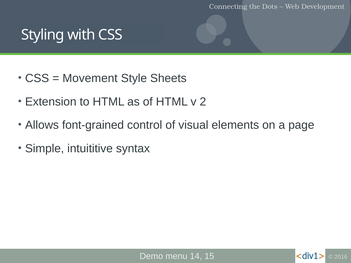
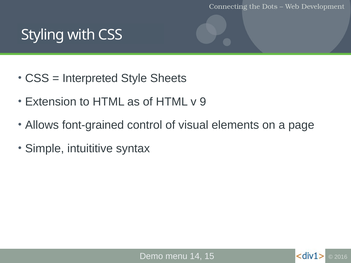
Movement: Movement -> Interpreted
2: 2 -> 9
